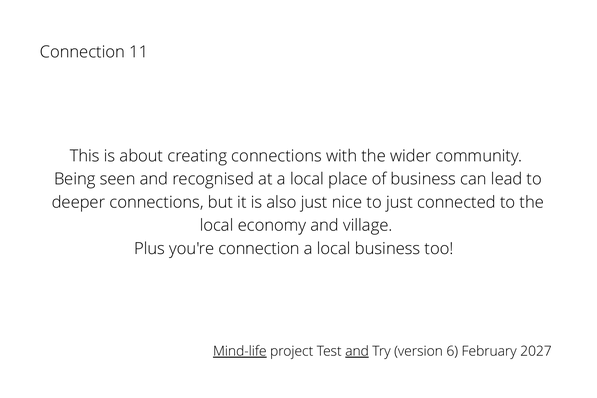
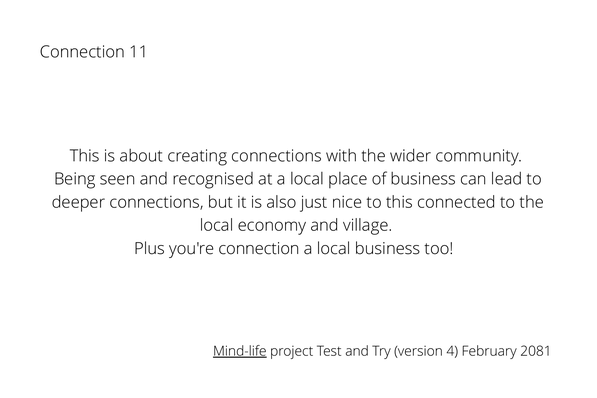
to just: just -> this
and at (357, 351) underline: present -> none
6: 6 -> 4
2027: 2027 -> 2081
